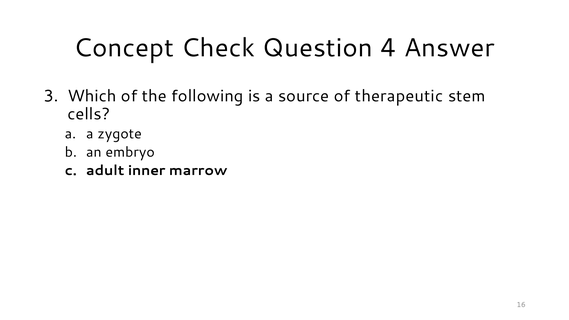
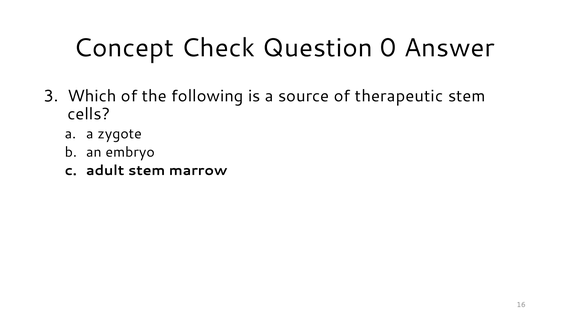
4: 4 -> 0
adult inner: inner -> stem
